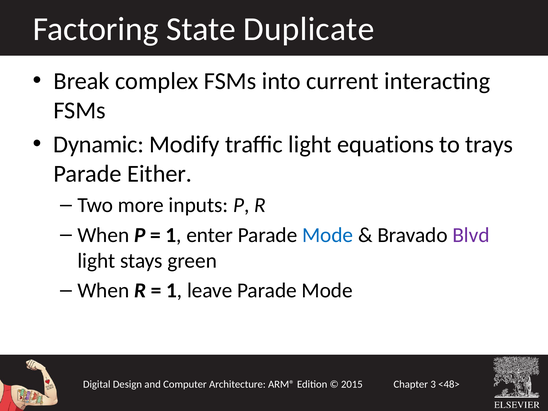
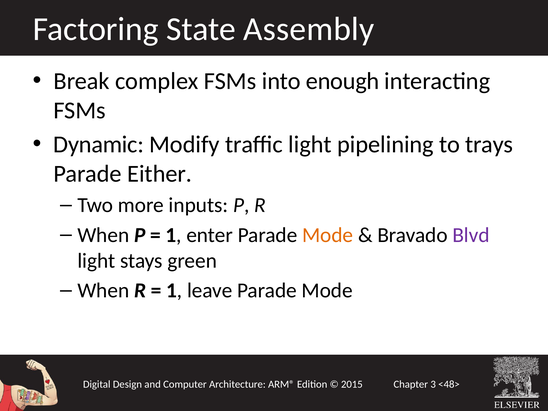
Duplicate: Duplicate -> Assembly
current: current -> enough
equations: equations -> pipelining
Mode at (328, 235) colour: blue -> orange
